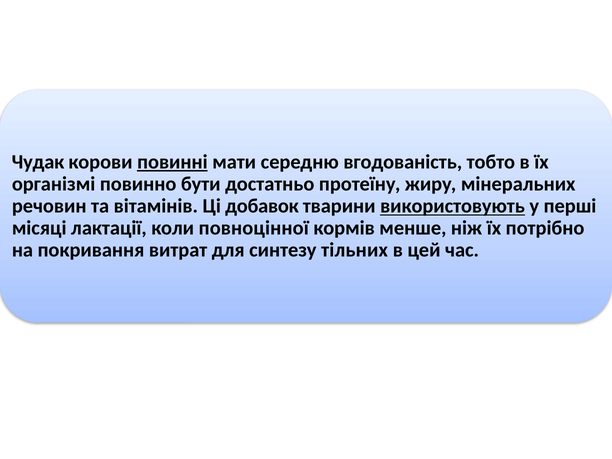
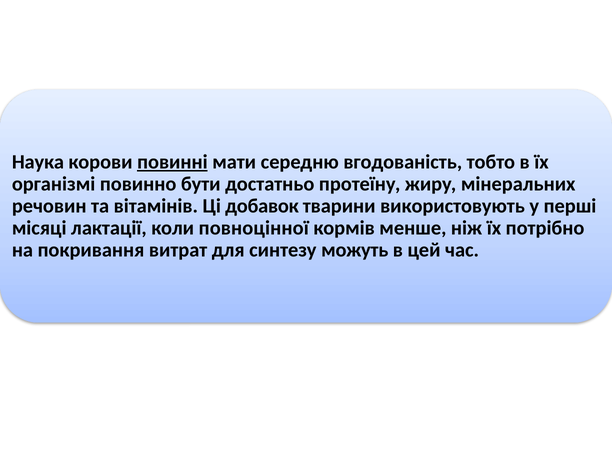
Чудак: Чудак -> Наука
використовують underline: present -> none
тільних: тільних -> можуть
